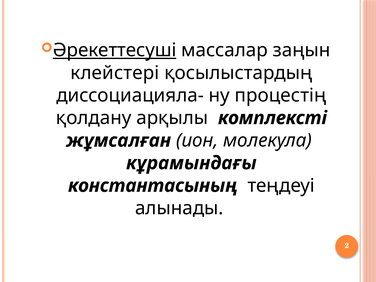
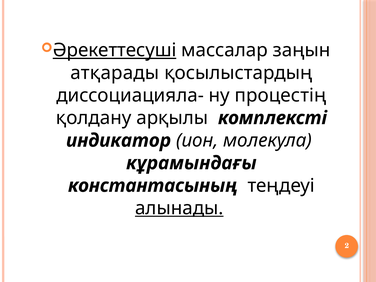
клейстері: клейстері -> атқарады
жұмсалған: жұмсалған -> индикатор
алынады underline: none -> present
